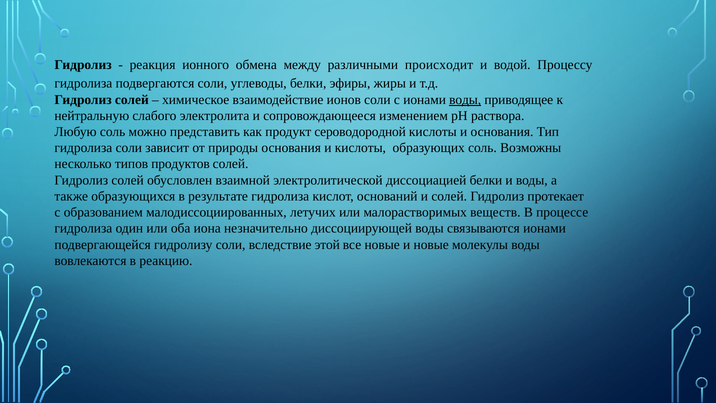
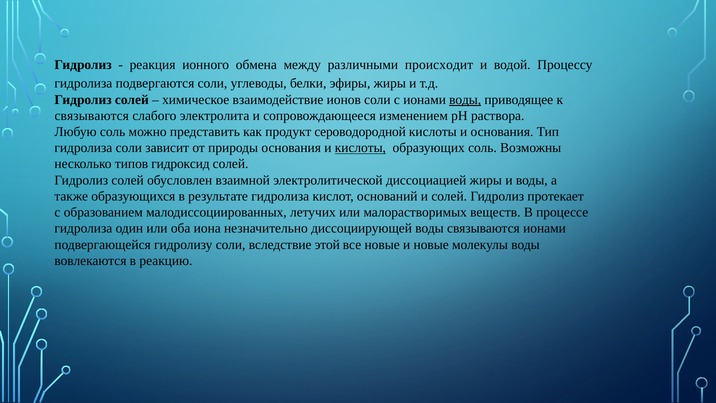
нейтральную at (92, 116): нейтральную -> связываются
кислоты at (360, 148) underline: none -> present
продуктов: продуктов -> гидроксид
диссоциацией белки: белки -> жиры
